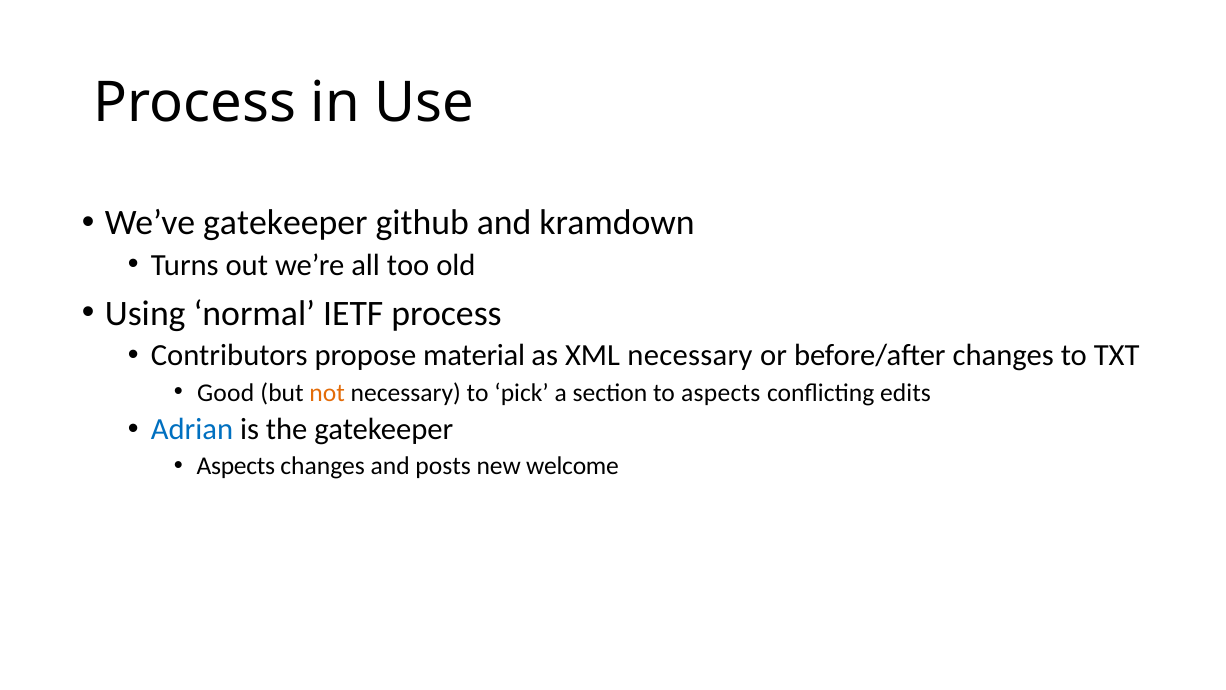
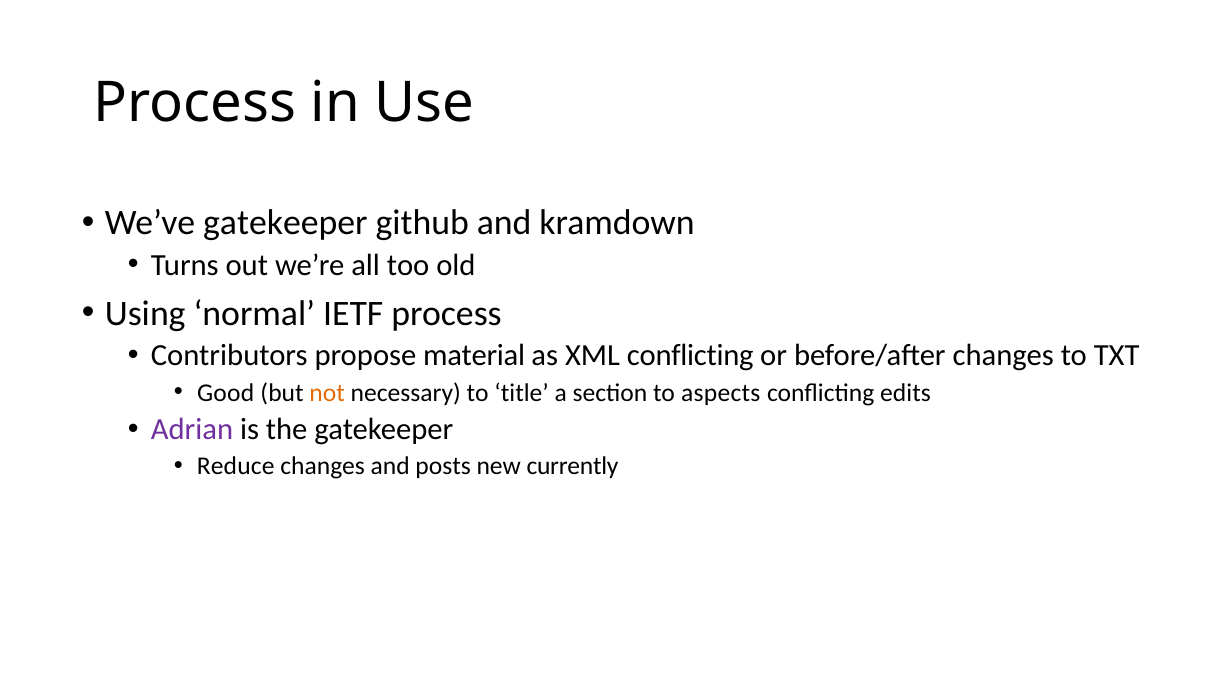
XML necessary: necessary -> conflicting
pick: pick -> title
Adrian colour: blue -> purple
Aspects at (236, 466): Aspects -> Reduce
welcome: welcome -> currently
